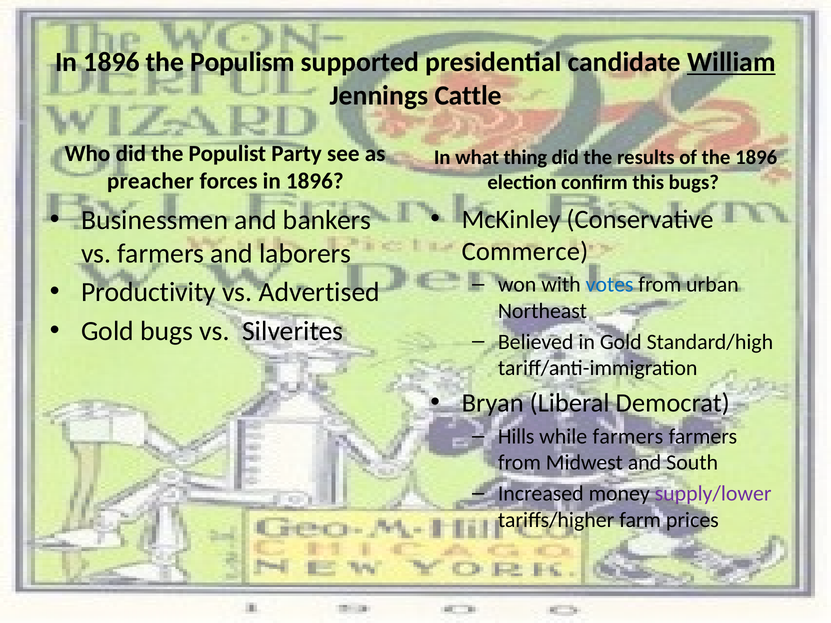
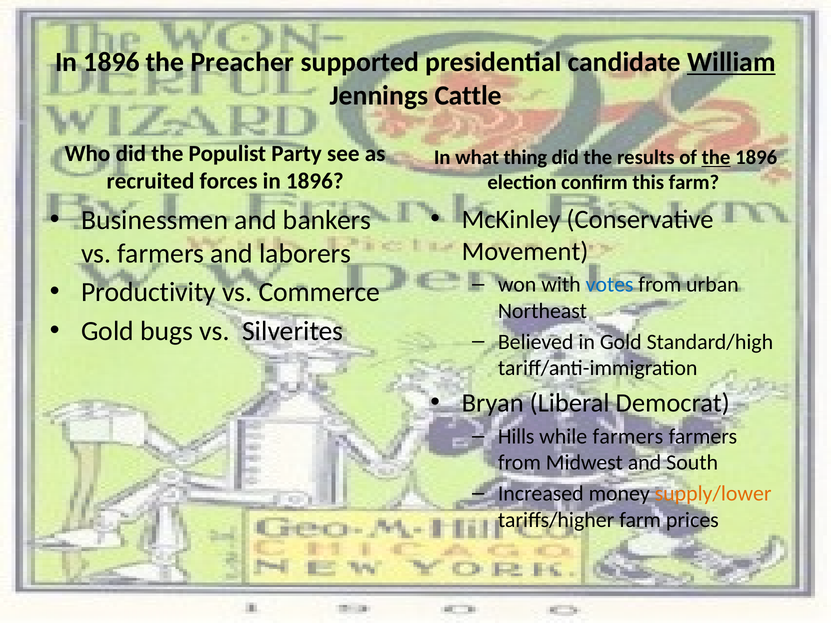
Populism: Populism -> Preacher
the at (716, 158) underline: none -> present
preacher: preacher -> recruited
this bugs: bugs -> farm
Commerce: Commerce -> Movement
Advertised: Advertised -> Commerce
supply/lower colour: purple -> orange
